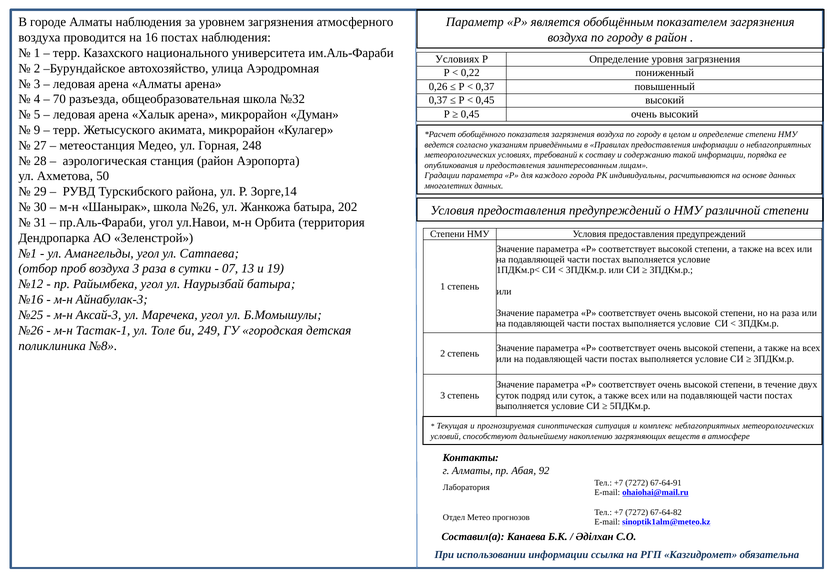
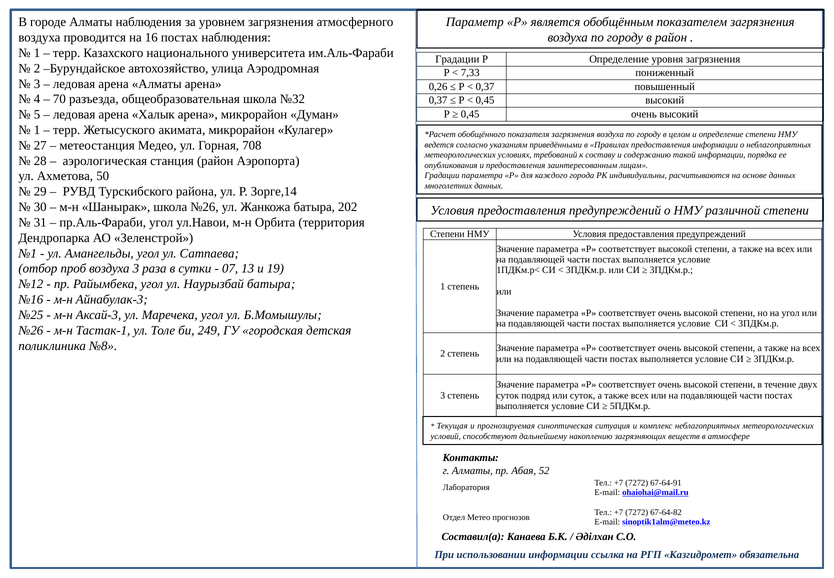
Условиях at (457, 59): Условиях -> Градации
0,22: 0,22 -> 7,33
9 at (37, 130): 9 -> 1
248: 248 -> 708
на раза: раза -> угол
92: 92 -> 52
